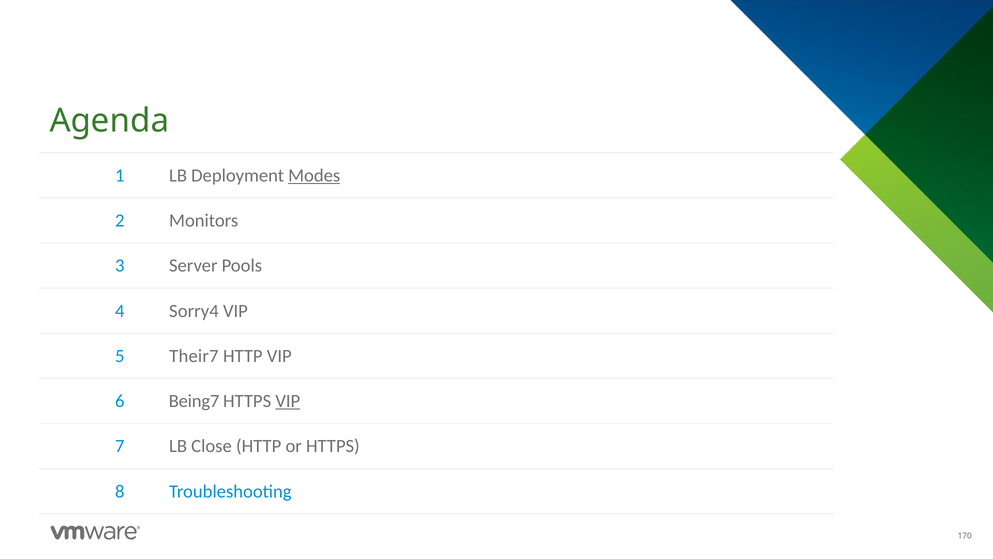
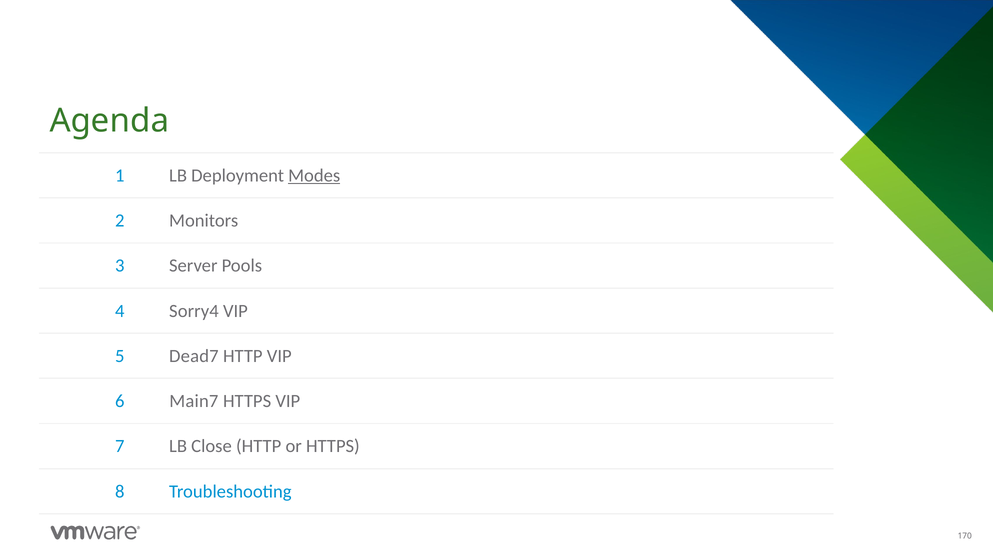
Their7: Their7 -> Dead7
Being7: Being7 -> Main7
VIP at (288, 401) underline: present -> none
